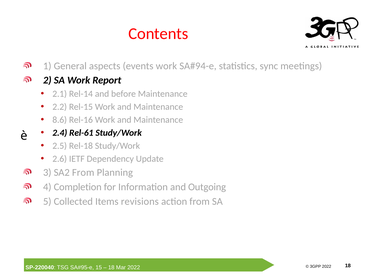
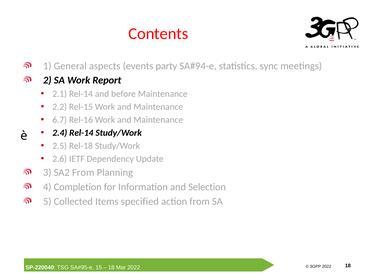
events work: work -> party
8.6: 8.6 -> 6.7
2.4 Rel-61: Rel-61 -> Rel-14
Outgoing: Outgoing -> Selection
revisions: revisions -> specified
